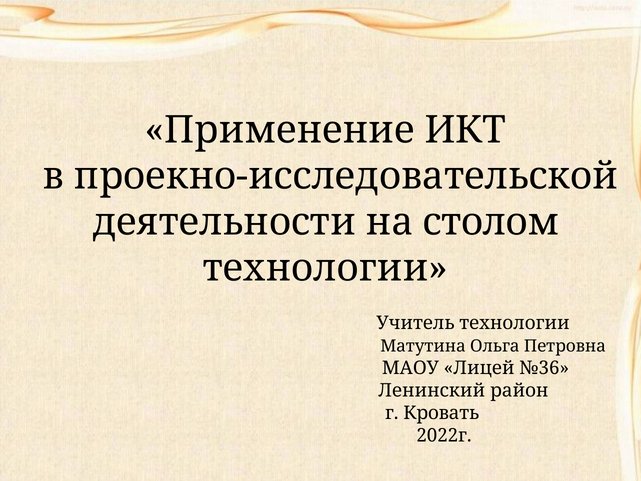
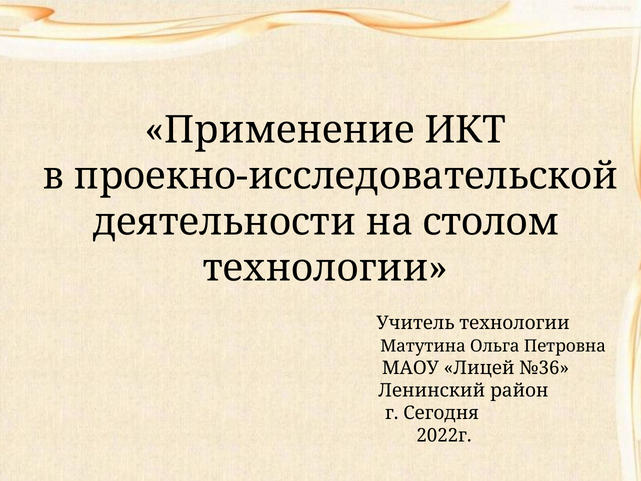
Кровать: Кровать -> Сегодня
